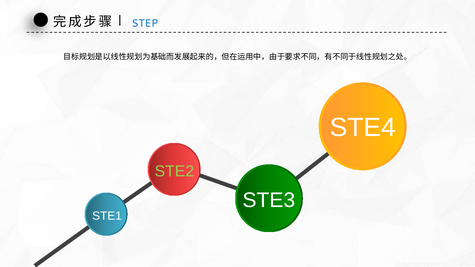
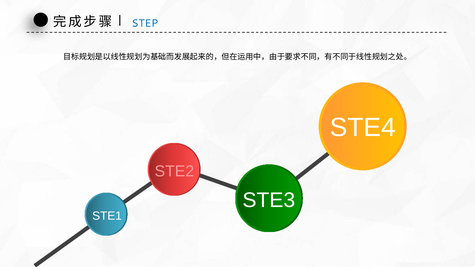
STE2 colour: light green -> pink
